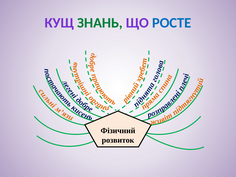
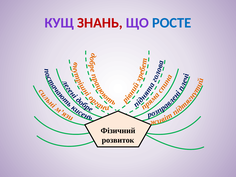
ЗНАНЬ colour: green -> red
